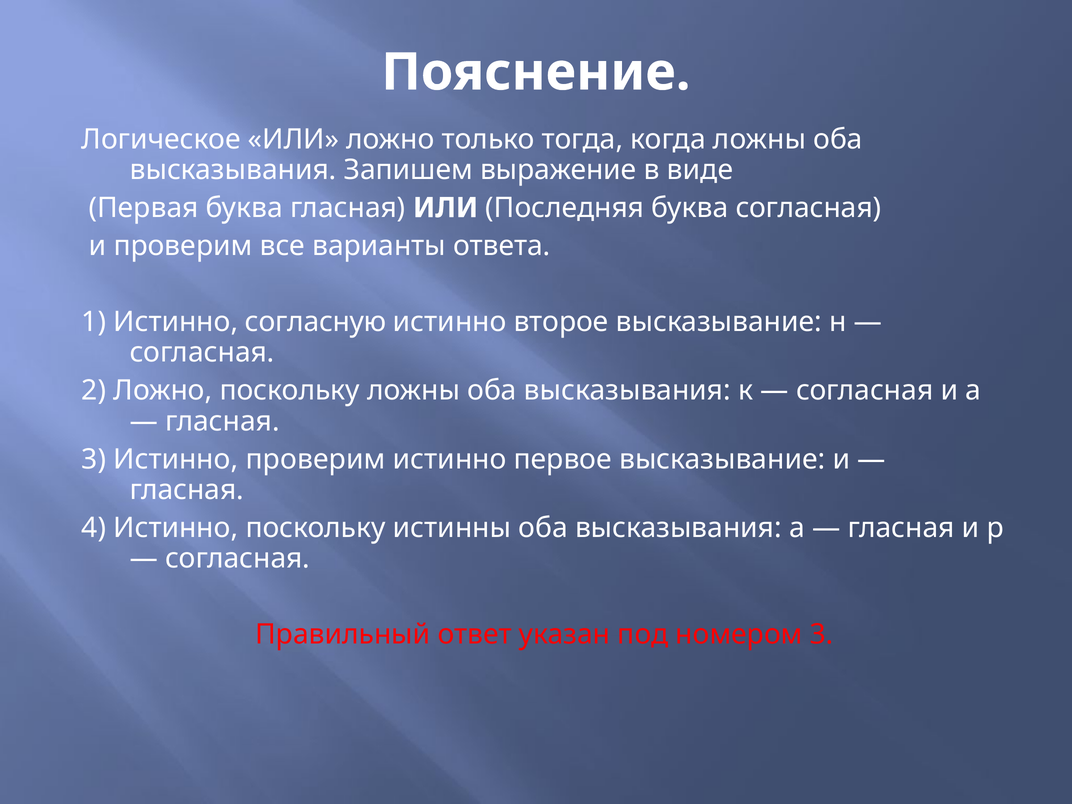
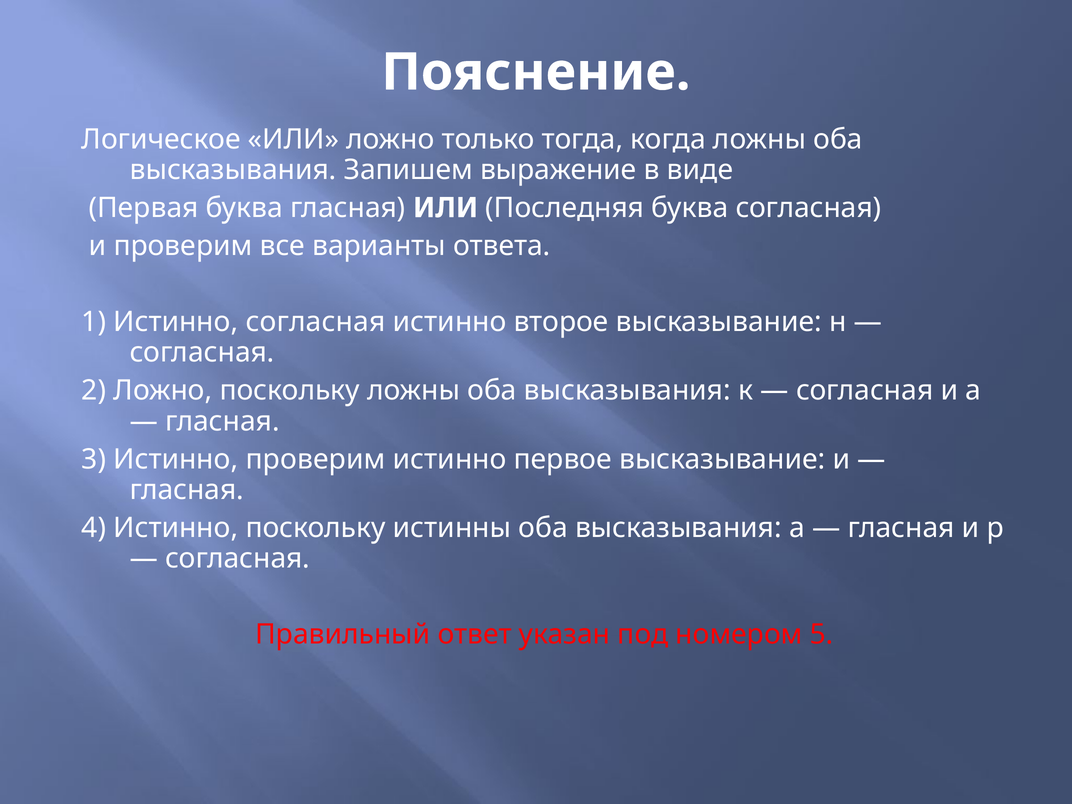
Истинно согласную: согласную -> согласная
номером 3: 3 -> 5
